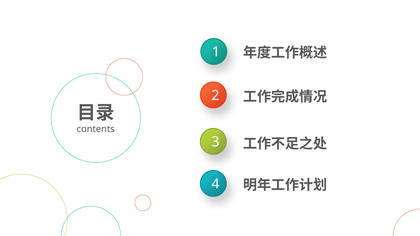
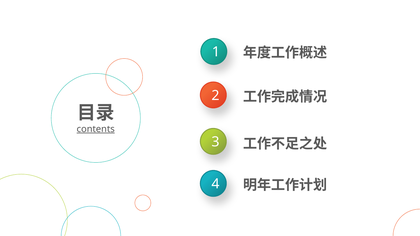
contents underline: none -> present
